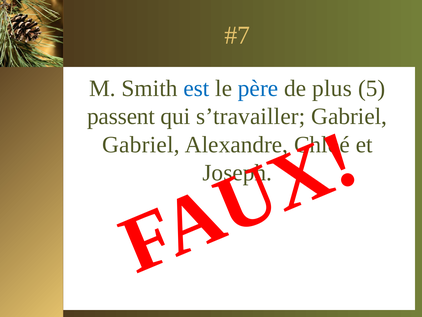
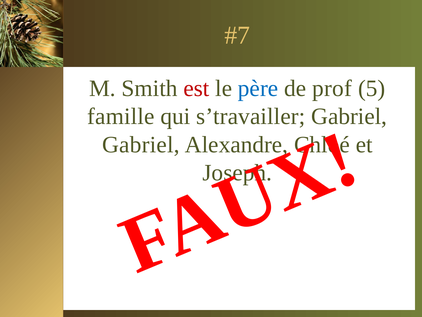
est colour: blue -> red
plus: plus -> prof
passent: passent -> famille
